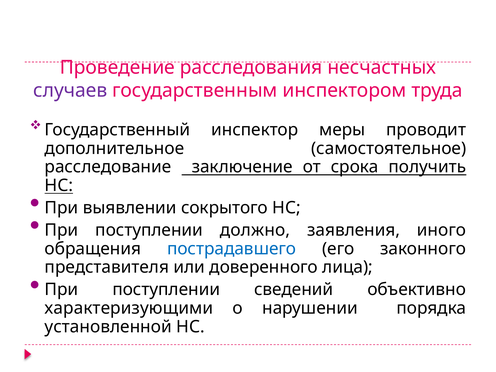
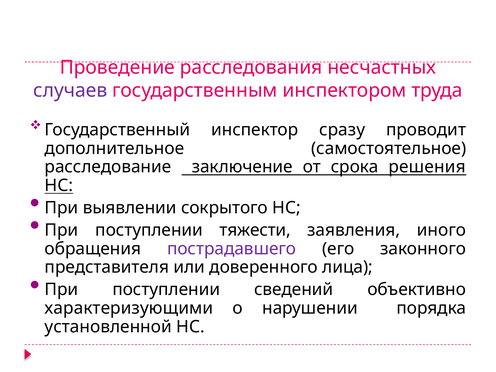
меры: меры -> сразу
получить: получить -> решения
должно: должно -> тяжести
пострадавшего colour: blue -> purple
